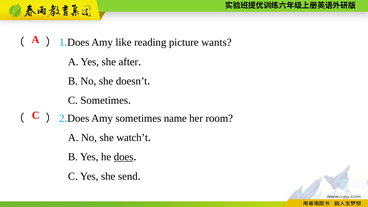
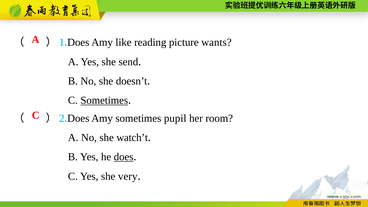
after: after -> send
Sometimes at (104, 100) underline: none -> present
name: name -> pupil
send: send -> very
